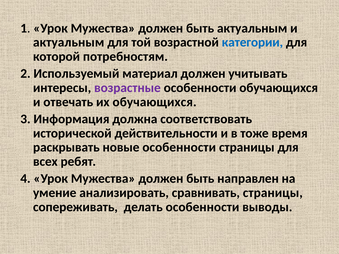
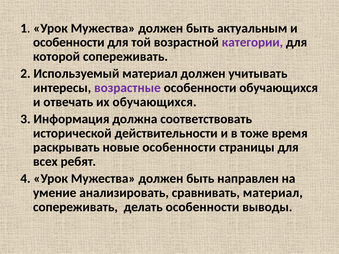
актуальным at (69, 42): актуальным -> особенности
категории colour: blue -> purple
которой потребностям: потребностям -> сопереживать
сравнивать страницы: страницы -> материал
